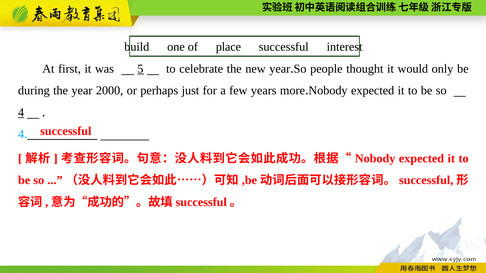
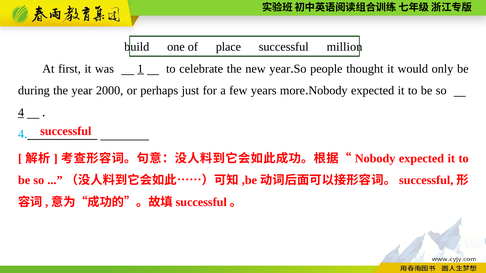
interest: interest -> million
5: 5 -> 1
